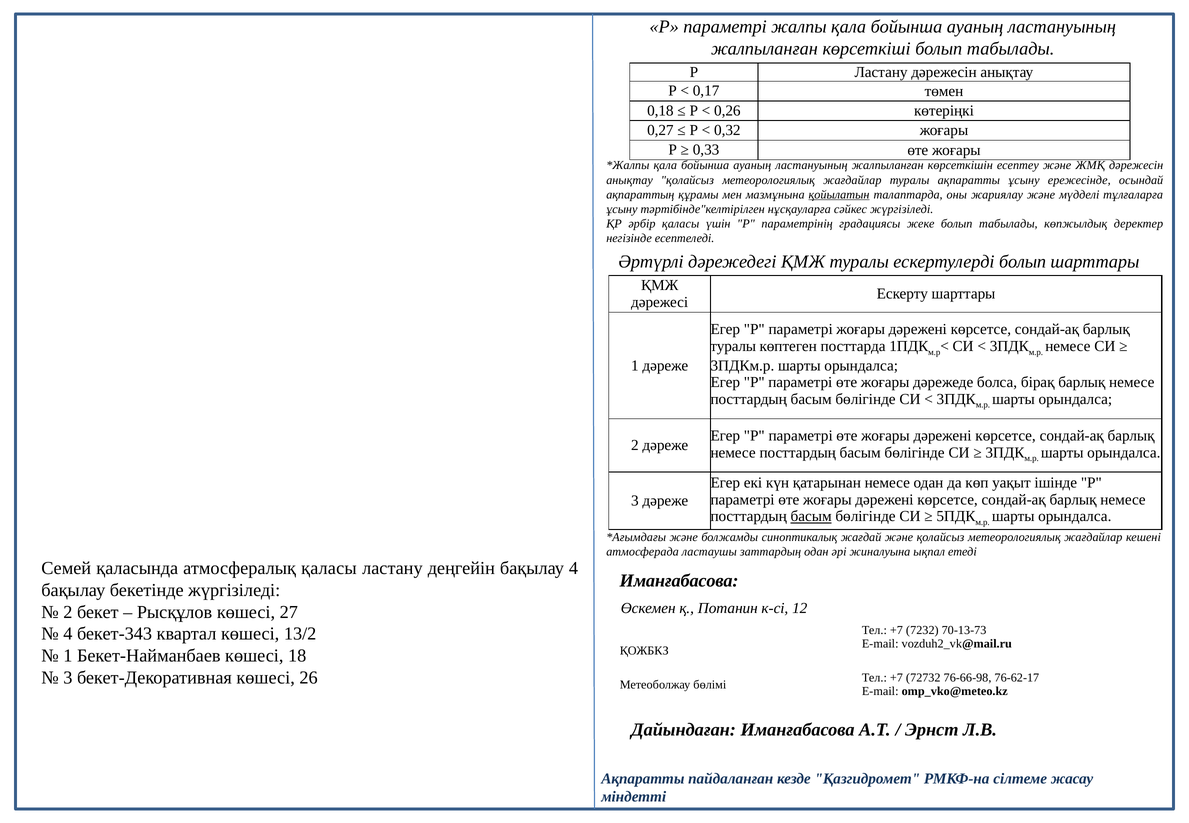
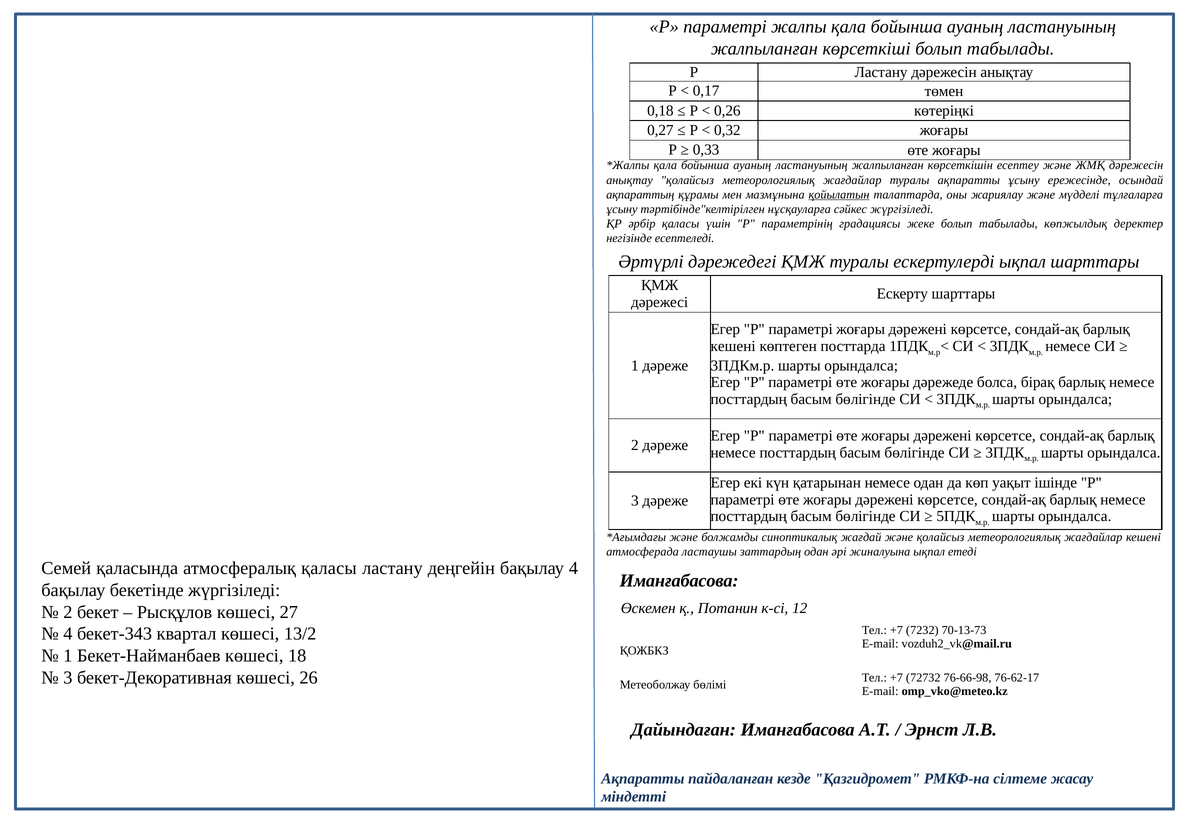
ескертулерді болып: болып -> ықпал
туралы at (733, 346): туралы -> кешені
басым at (811, 516) underline: present -> none
